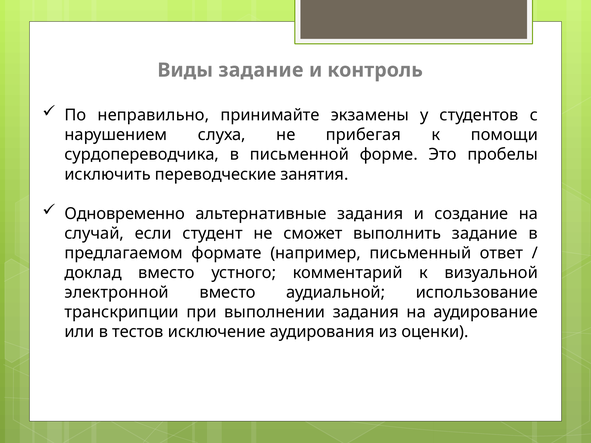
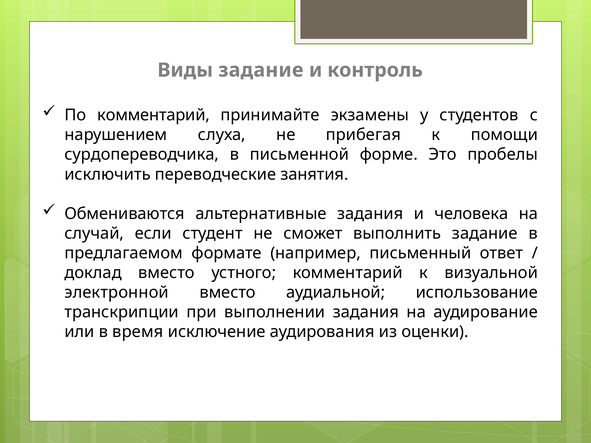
По неправильно: неправильно -> комментарий
Одновременно: Одновременно -> Обмениваются
создание: создание -> человека
тестов: тестов -> время
